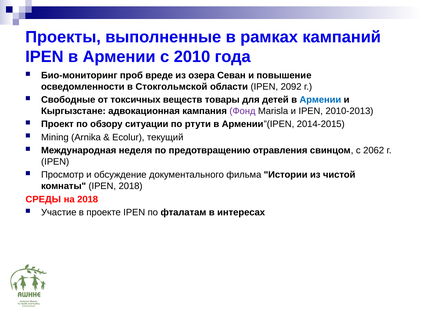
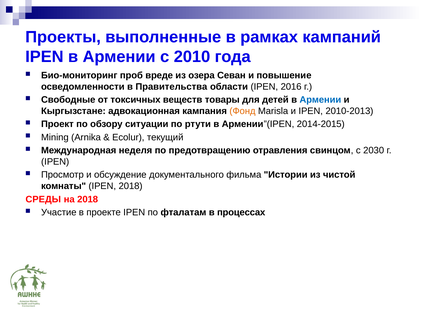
Стокгольмской: Стокгольмской -> Правительства
2092: 2092 -> 2016
Фонд colour: purple -> orange
2062: 2062 -> 2030
интересах: интересах -> процессах
